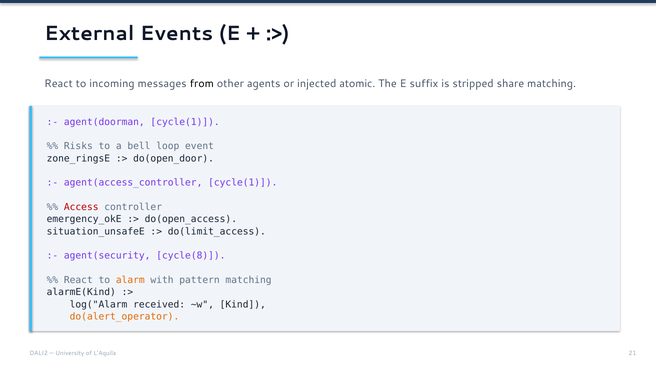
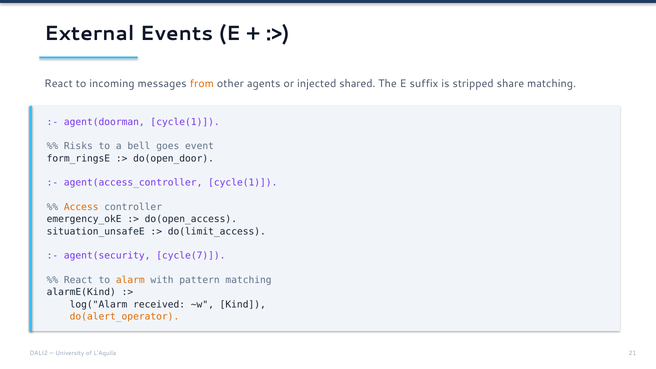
from colour: black -> orange
atomic: atomic -> shared
loop: loop -> goes
zone_ringsE: zone_ringsE -> form_ringsE
Access colour: red -> orange
cycle(8: cycle(8 -> cycle(7
